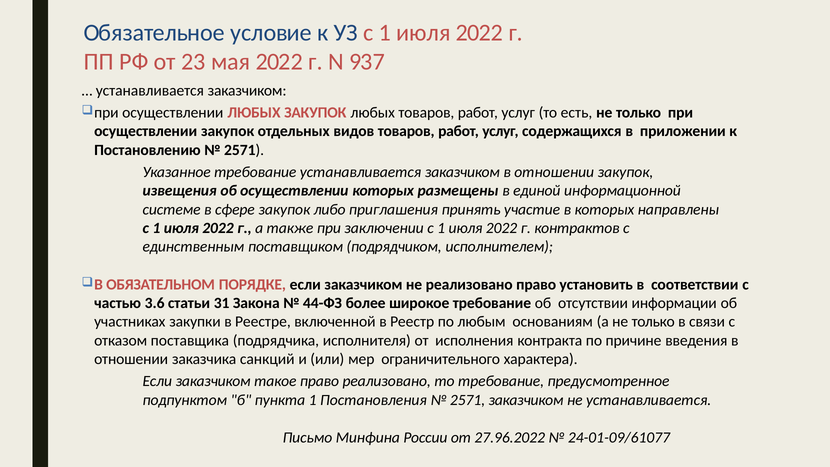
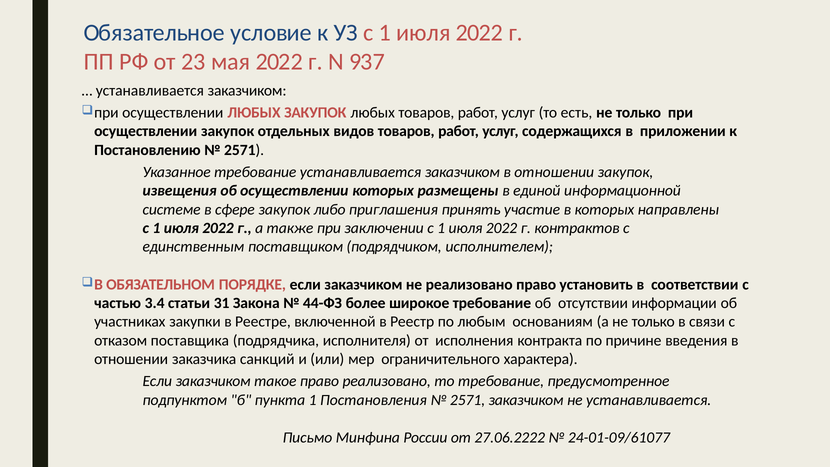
3.6: 3.6 -> 3.4
27.96.2022: 27.96.2022 -> 27.06.2222
